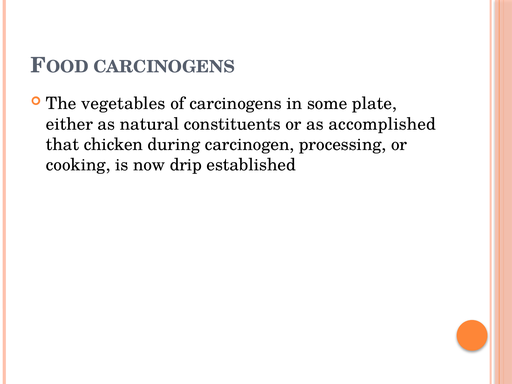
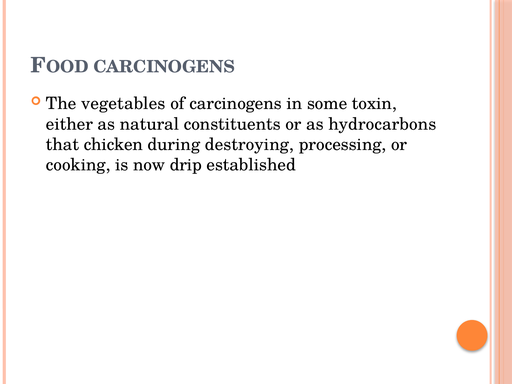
plate: plate -> toxin
accomplished: accomplished -> hydrocarbons
carcinogen: carcinogen -> destroying
